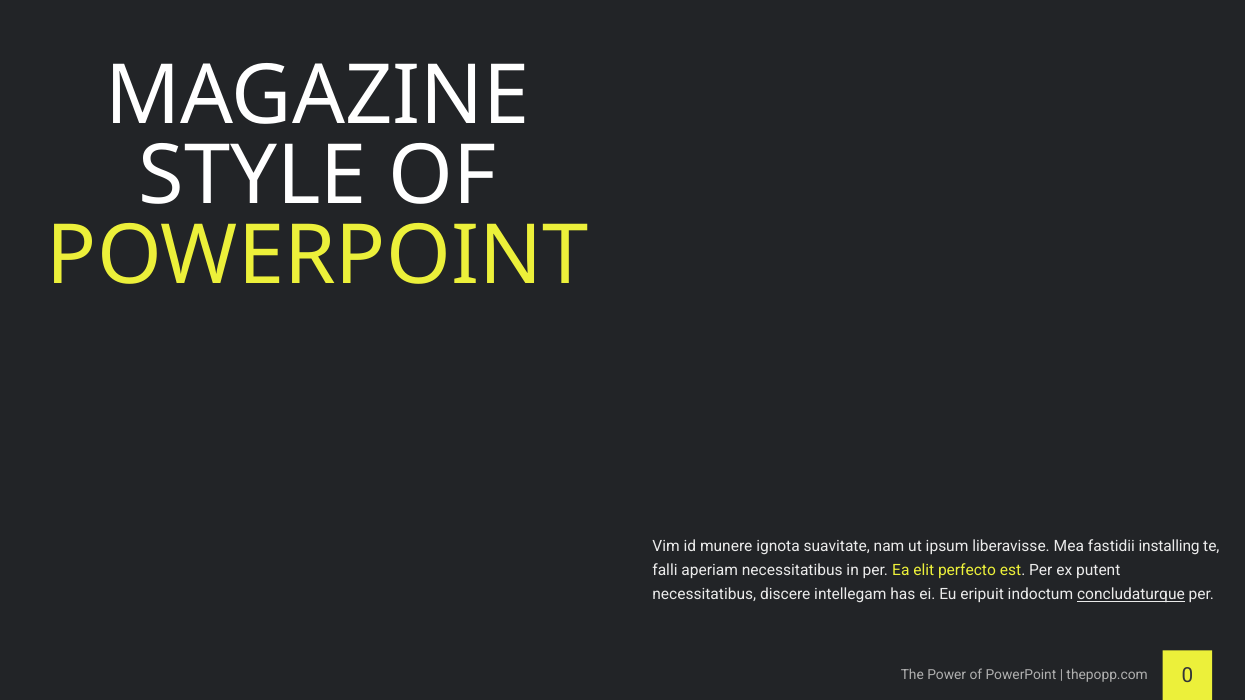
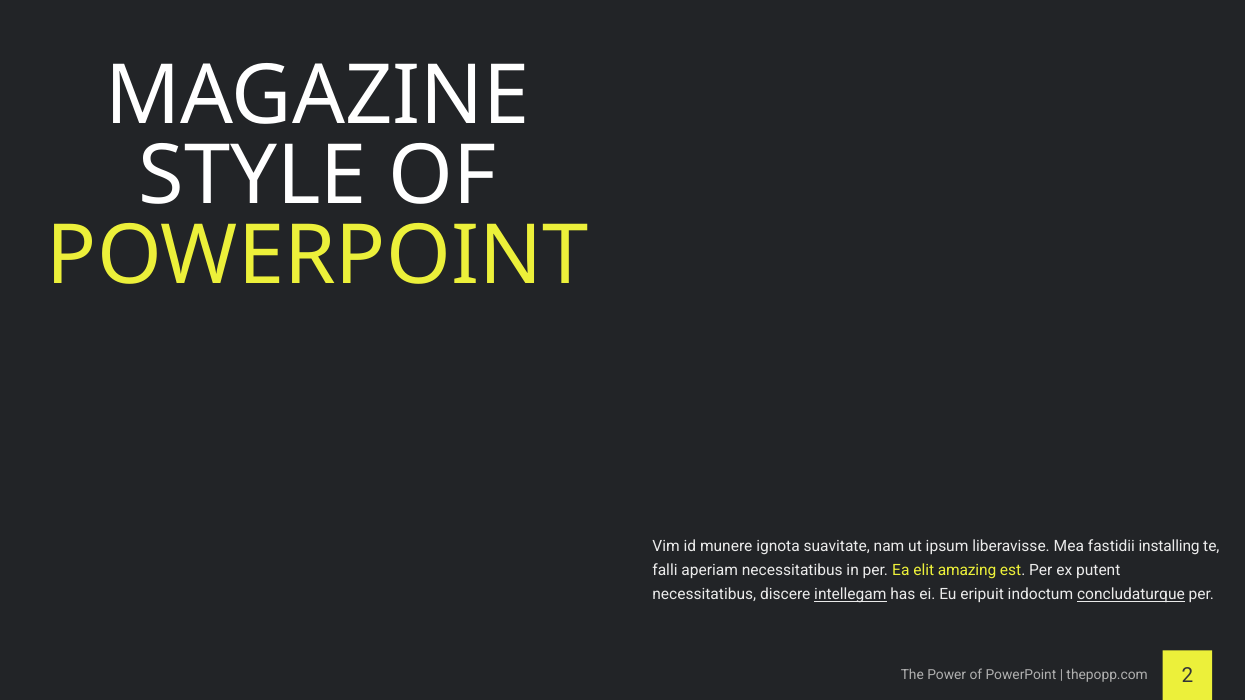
perfecto: perfecto -> amazing
intellegam underline: none -> present
0: 0 -> 2
